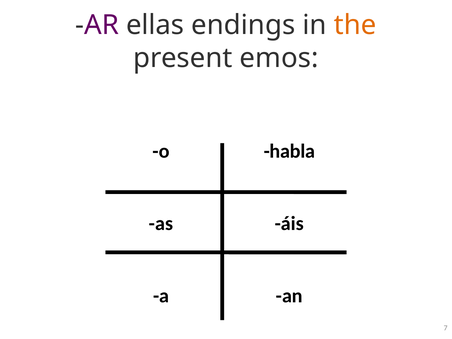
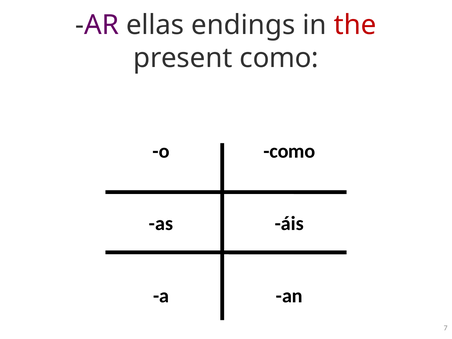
the colour: orange -> red
present emos: emos -> como
habla at (289, 151): habla -> como
